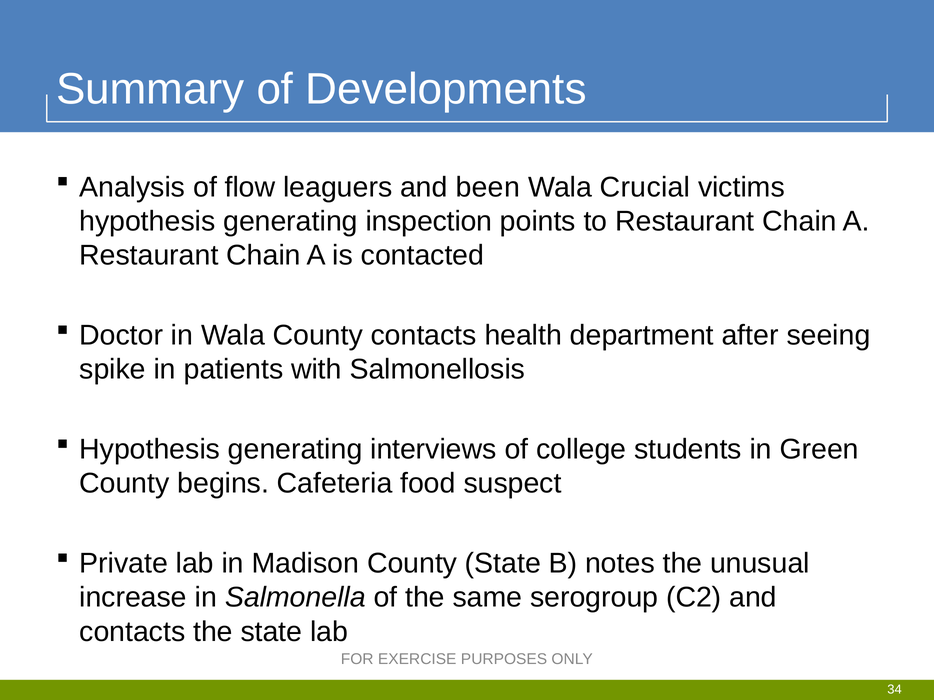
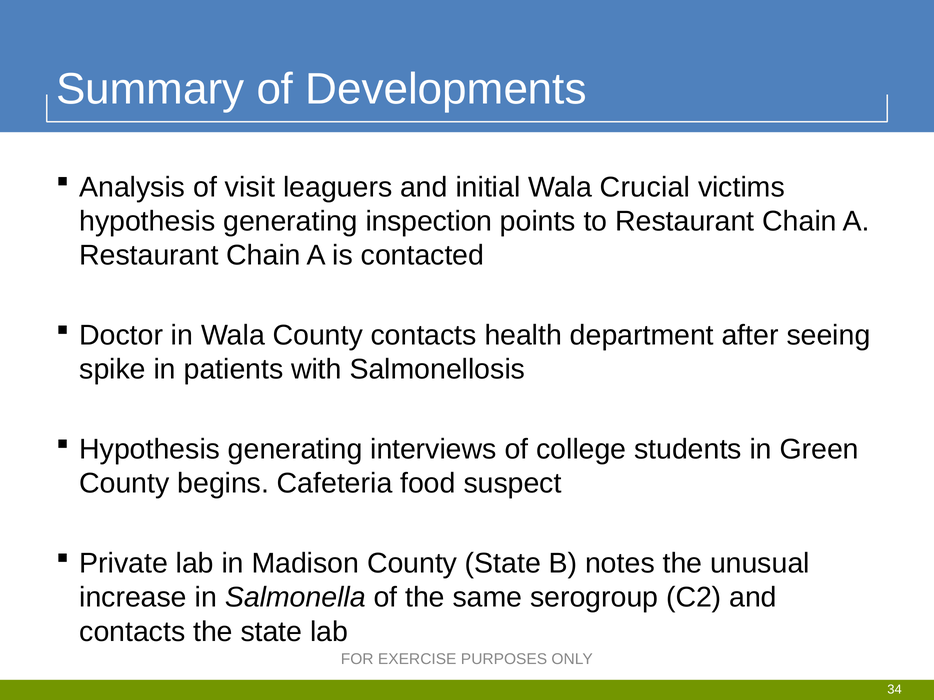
flow: flow -> visit
been: been -> initial
